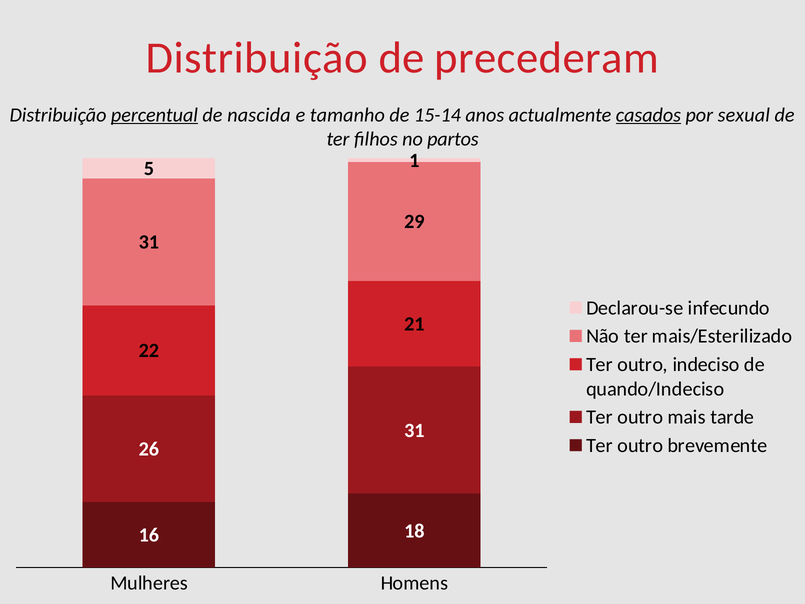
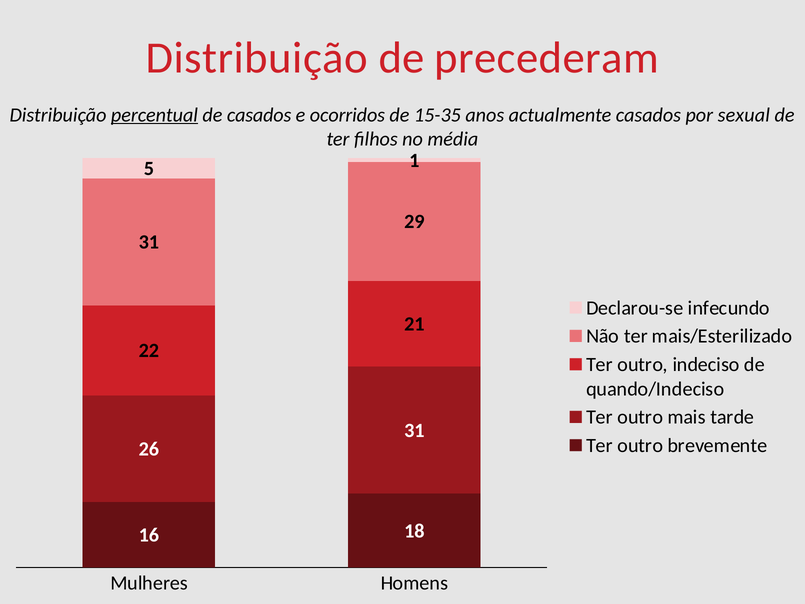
de nascida: nascida -> casados
tamanho: tamanho -> ocorridos
15-14: 15-14 -> 15-35
casados at (648, 115) underline: present -> none
partos: partos -> média
